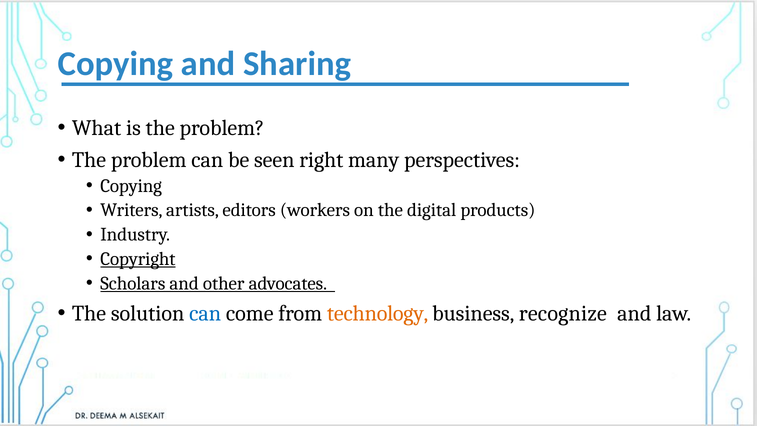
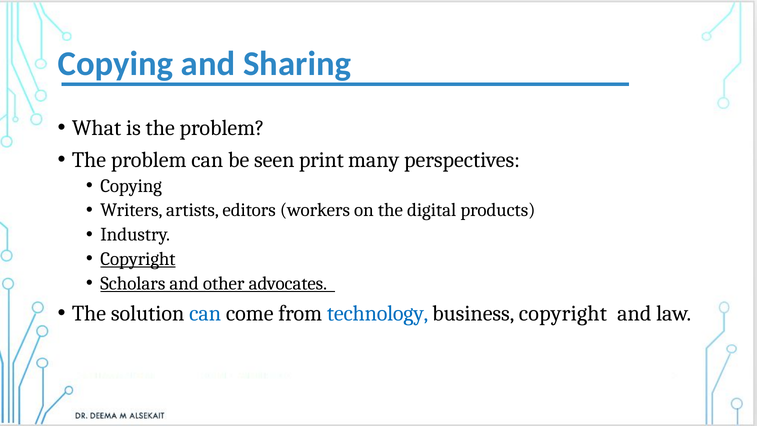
right: right -> print
technology colour: orange -> blue
business recognize: recognize -> copyright
